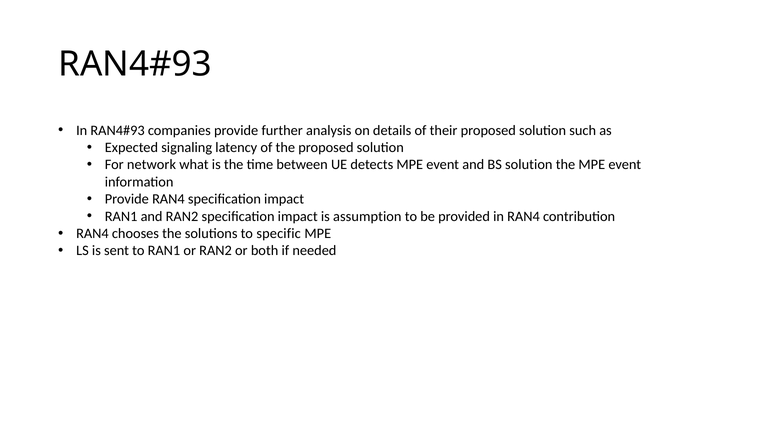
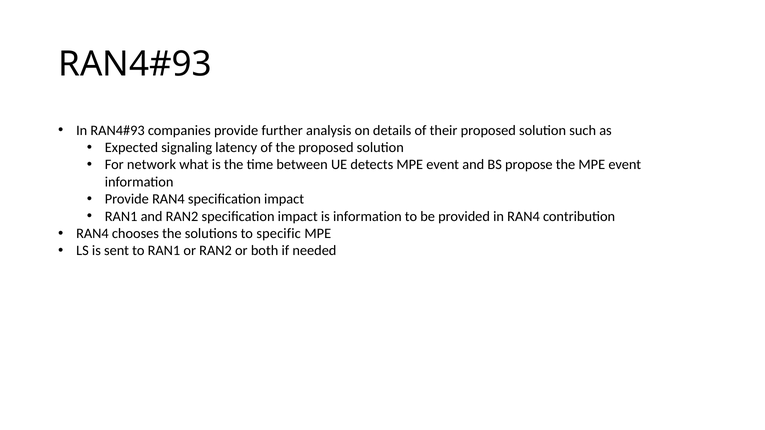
BS solution: solution -> propose
is assumption: assumption -> information
